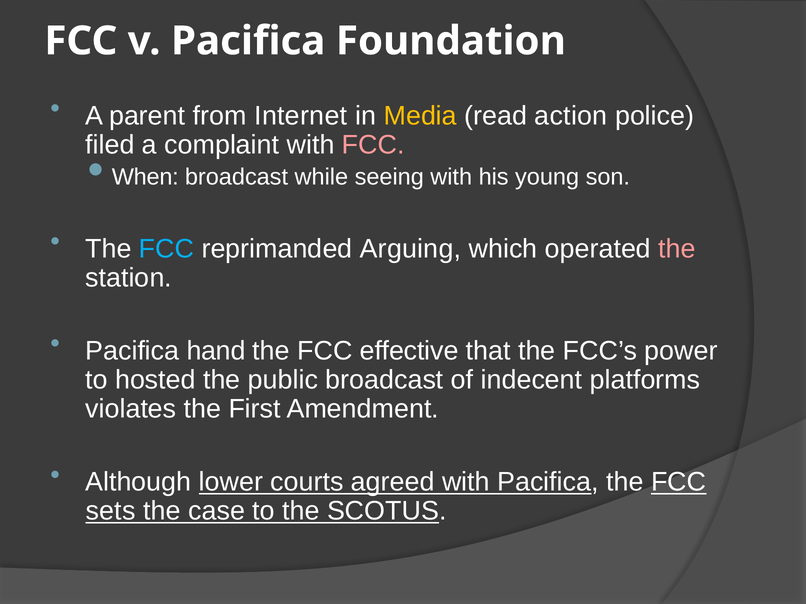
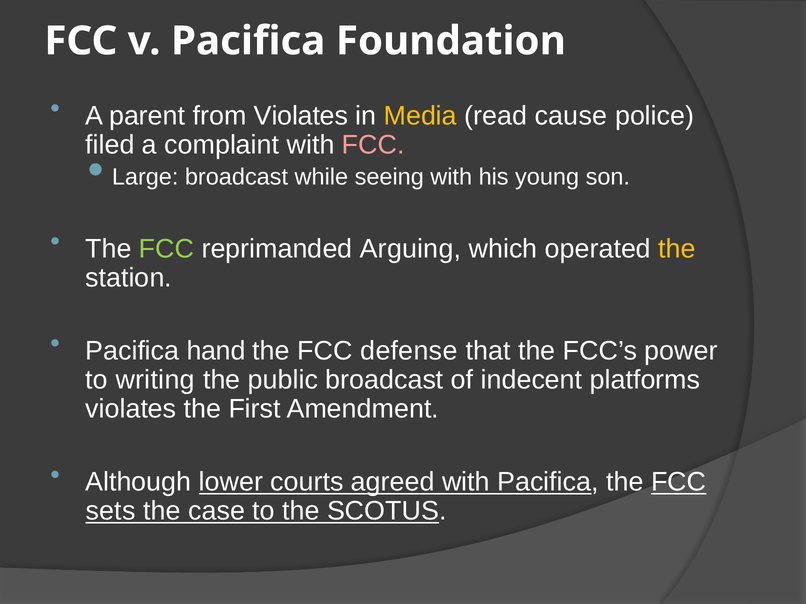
from Internet: Internet -> Violates
action: action -> cause
When: When -> Large
FCC at (167, 249) colour: light blue -> light green
the at (677, 249) colour: pink -> yellow
effective: effective -> defense
hosted: hosted -> writing
